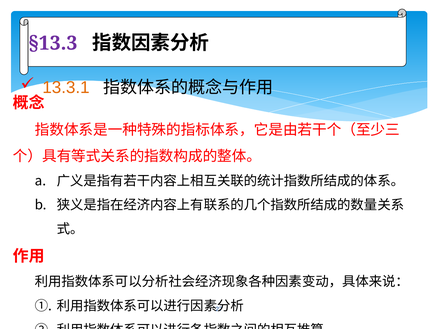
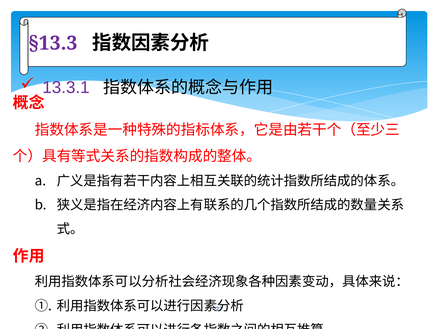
13.3.1 colour: orange -> purple
